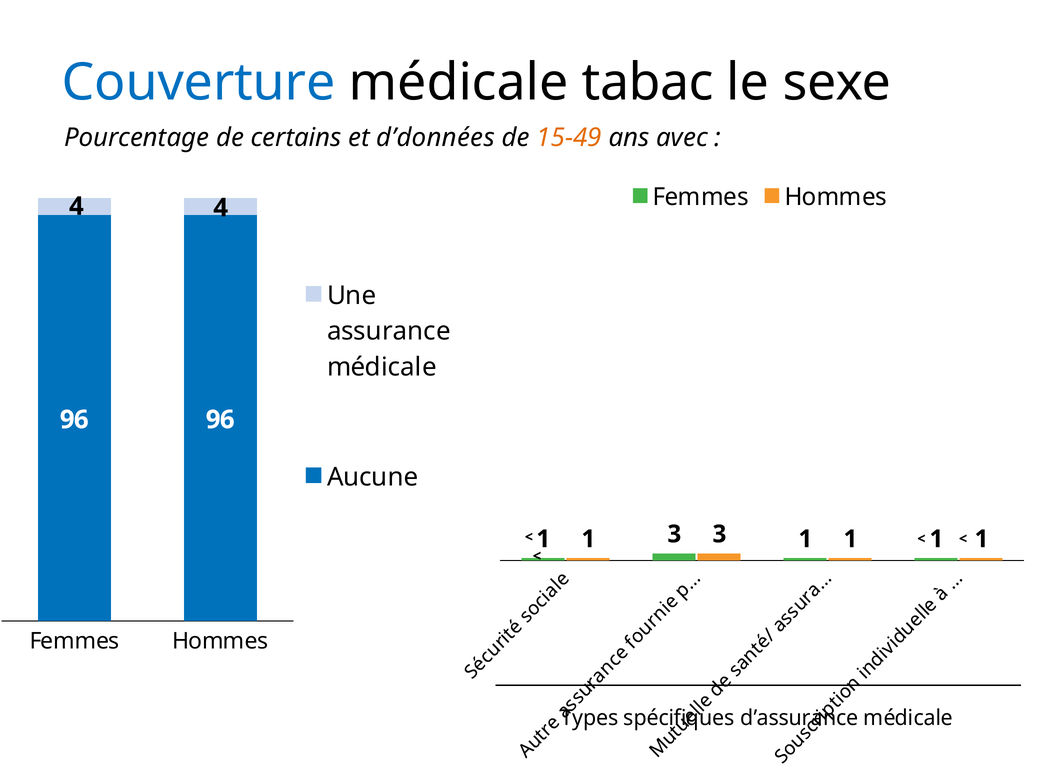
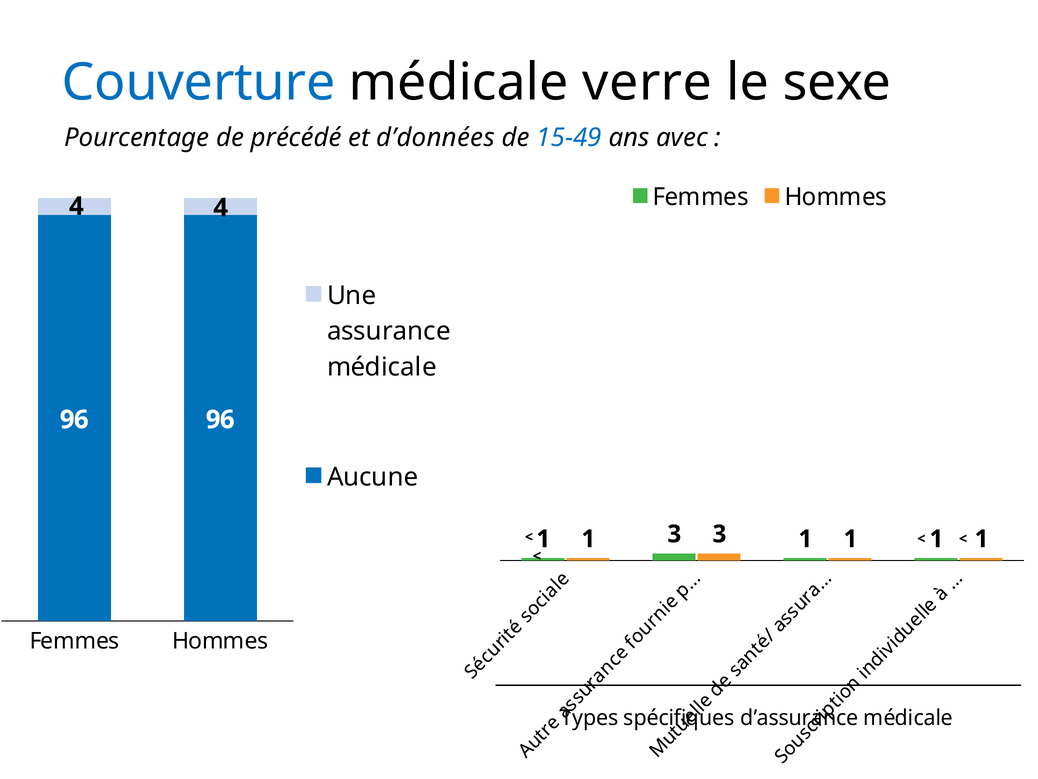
tabac: tabac -> verre
certains: certains -> précédé
15-49 colour: orange -> blue
